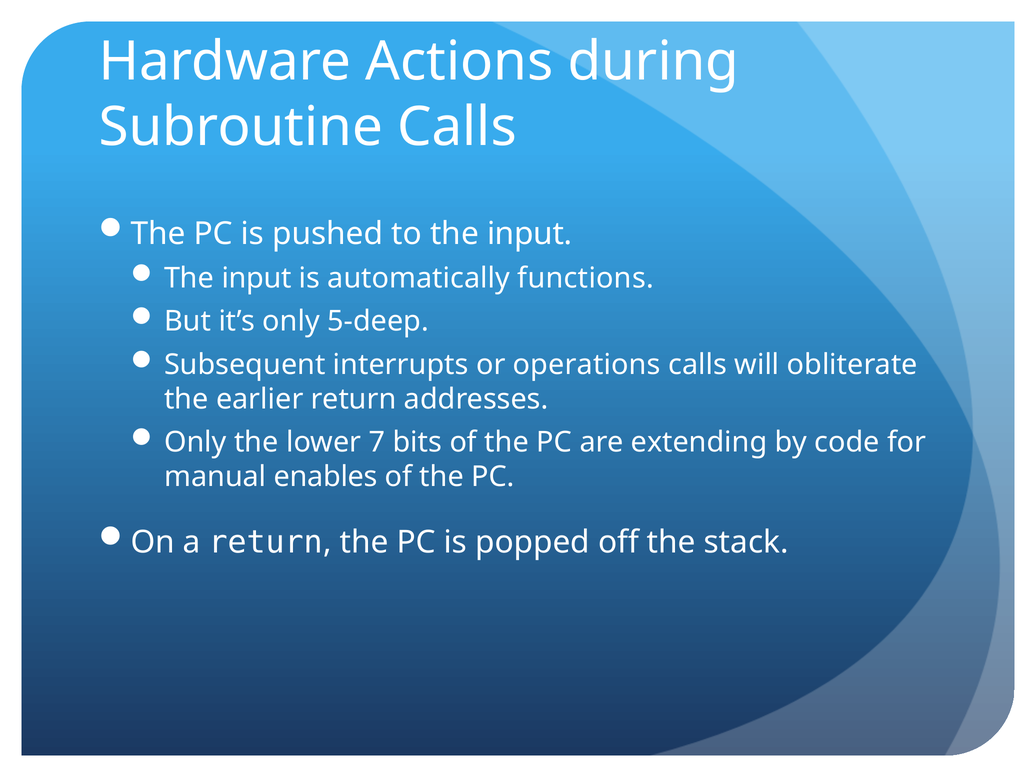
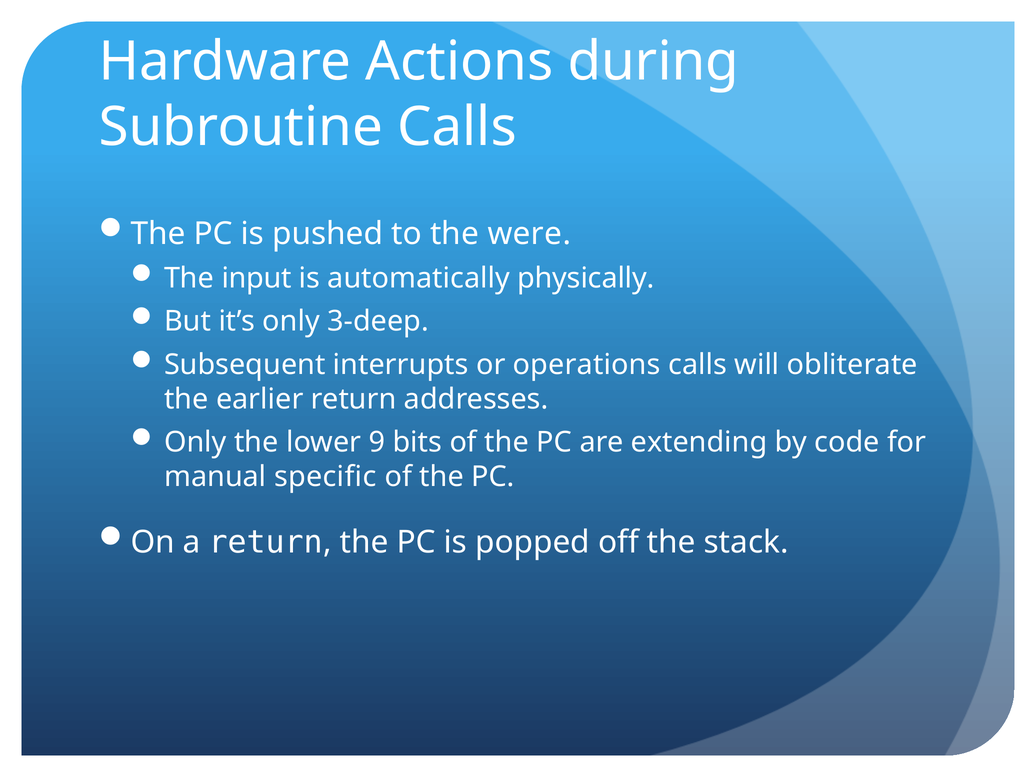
to the input: input -> were
functions: functions -> physically
5-deep: 5-deep -> 3-deep
7: 7 -> 9
enables: enables -> specific
